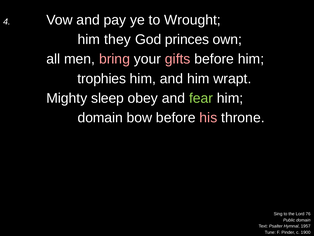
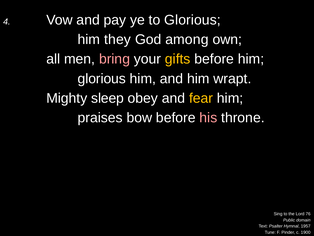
to Wrought: Wrought -> Glorious
princes: princes -> among
gifts colour: pink -> yellow
trophies at (102, 78): trophies -> glorious
fear colour: light green -> yellow
domain at (100, 118): domain -> praises
